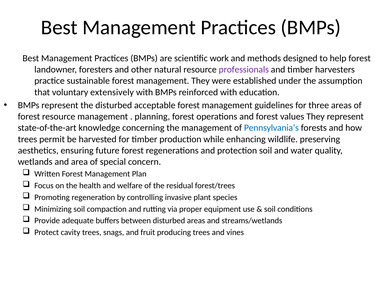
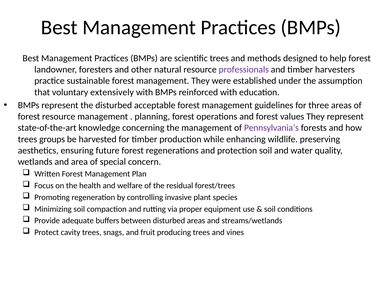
scientific work: work -> trees
Pennsylvania’s colour: blue -> purple
permit: permit -> groups
